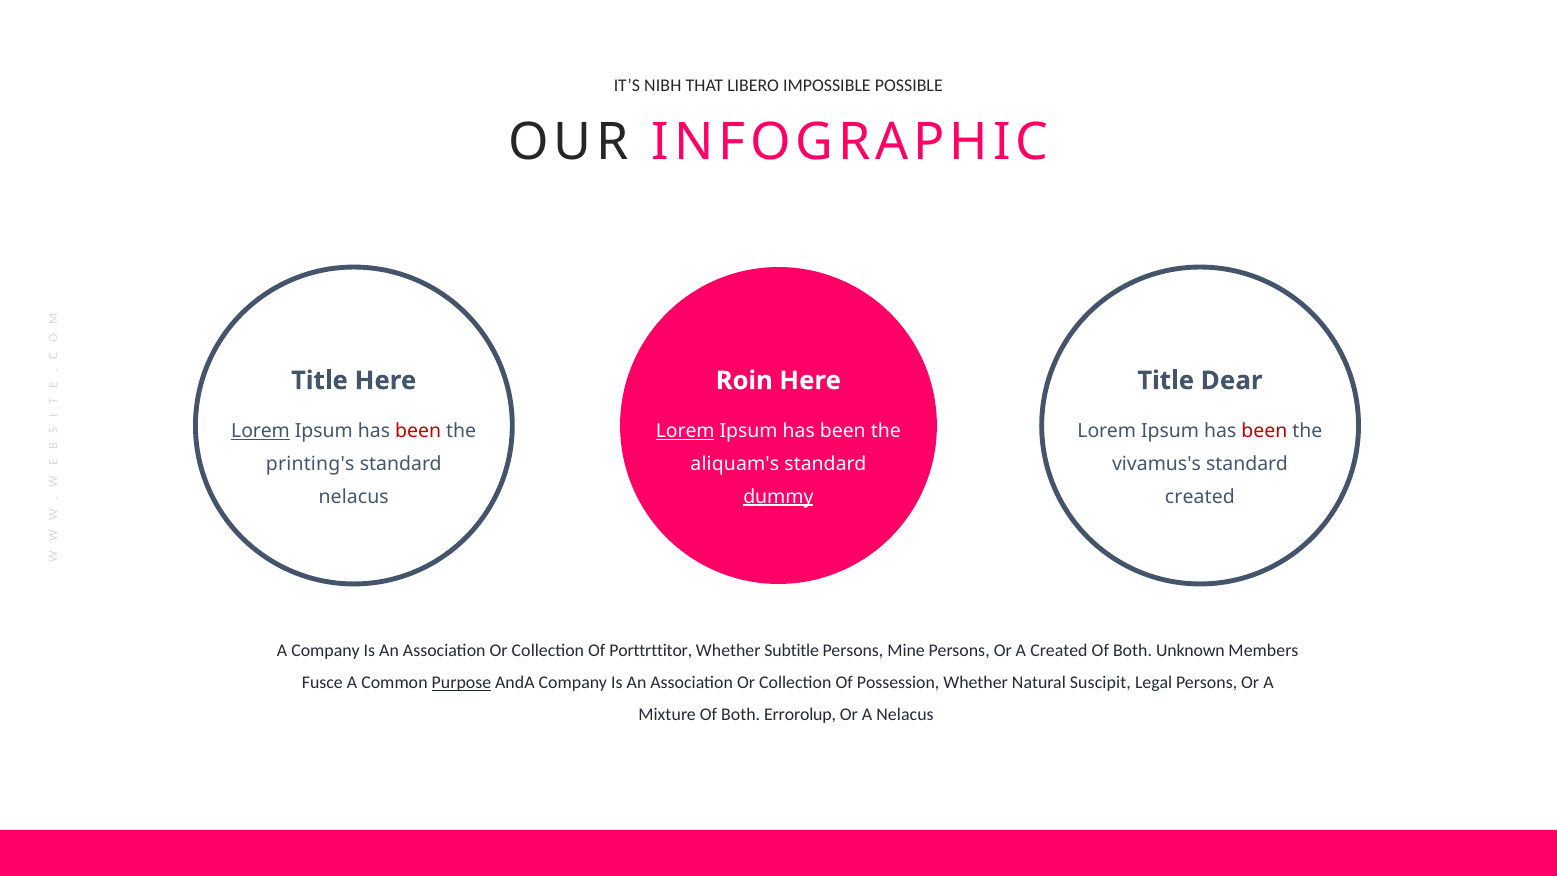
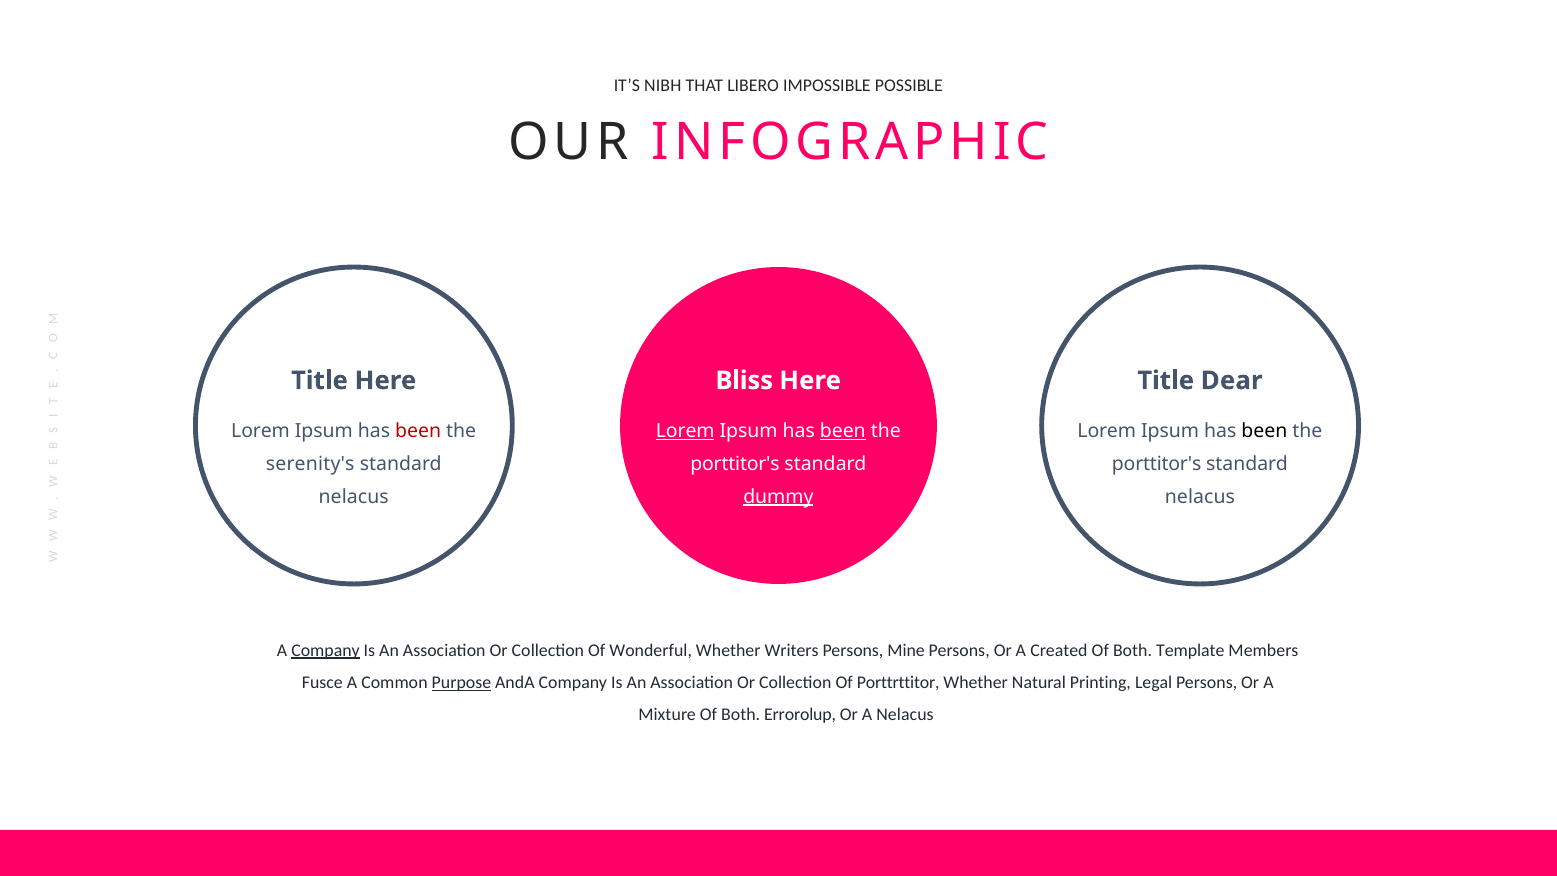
Roin: Roin -> Bliss
Lorem at (261, 431) underline: present -> none
been at (843, 431) underline: none -> present
been at (1264, 431) colour: red -> black
printing's: printing's -> serenity's
aliquam's at (735, 464): aliquam's -> porttitor's
vivamus's at (1157, 464): vivamus's -> porttitor's
created at (1200, 497): created -> nelacus
Company at (326, 650) underline: none -> present
Porttrttitor: Porttrttitor -> Wonderful
Subtitle: Subtitle -> Writers
Unknown: Unknown -> Template
Possession: Possession -> Porttrttitor
Suscipit: Suscipit -> Printing
